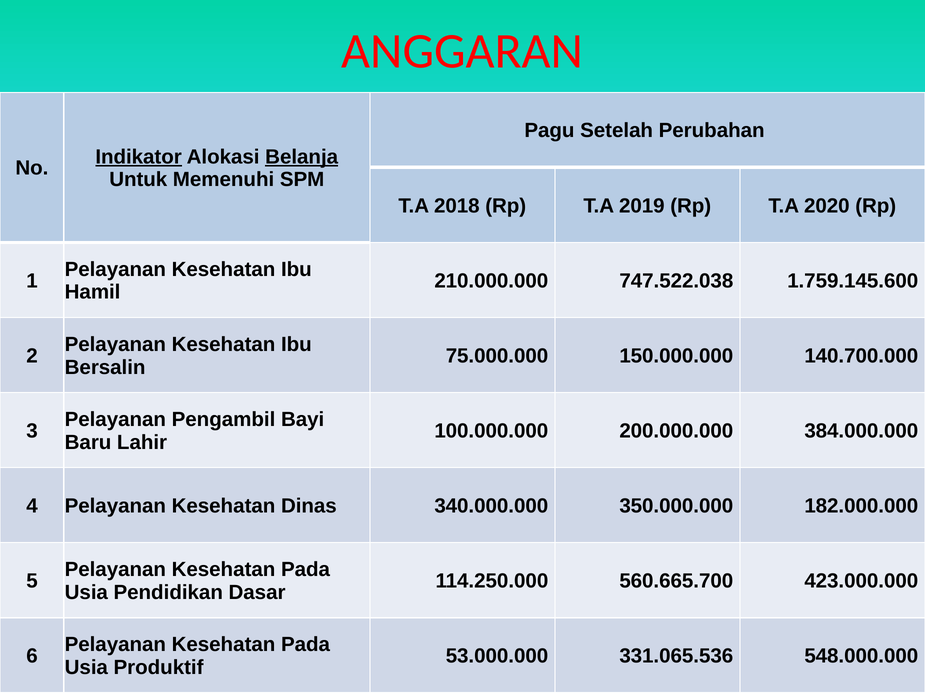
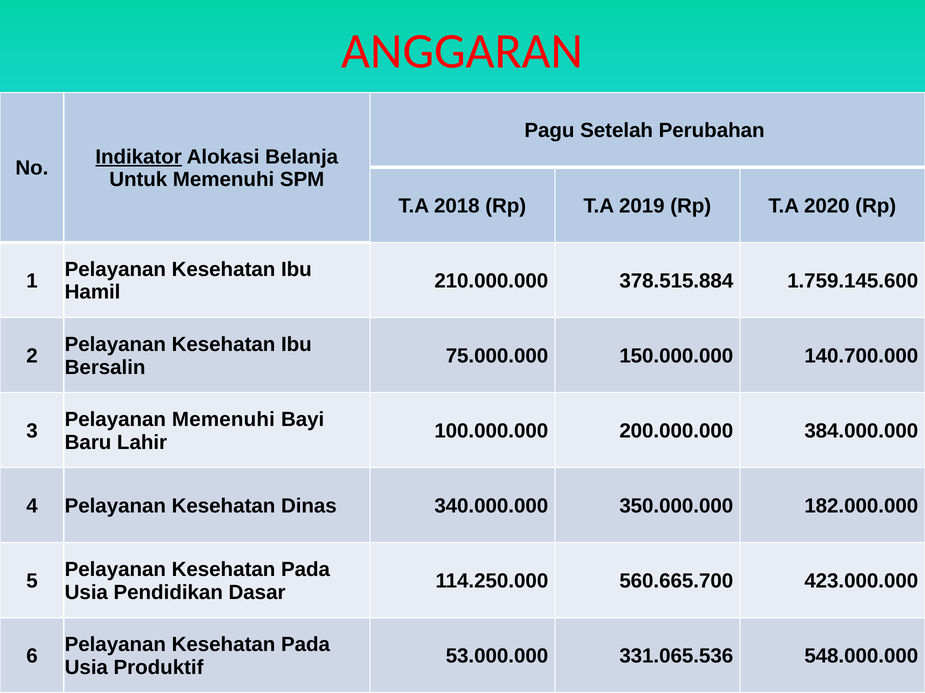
Belanja underline: present -> none
747.522.038: 747.522.038 -> 378.515.884
Pelayanan Pengambil: Pengambil -> Memenuhi
